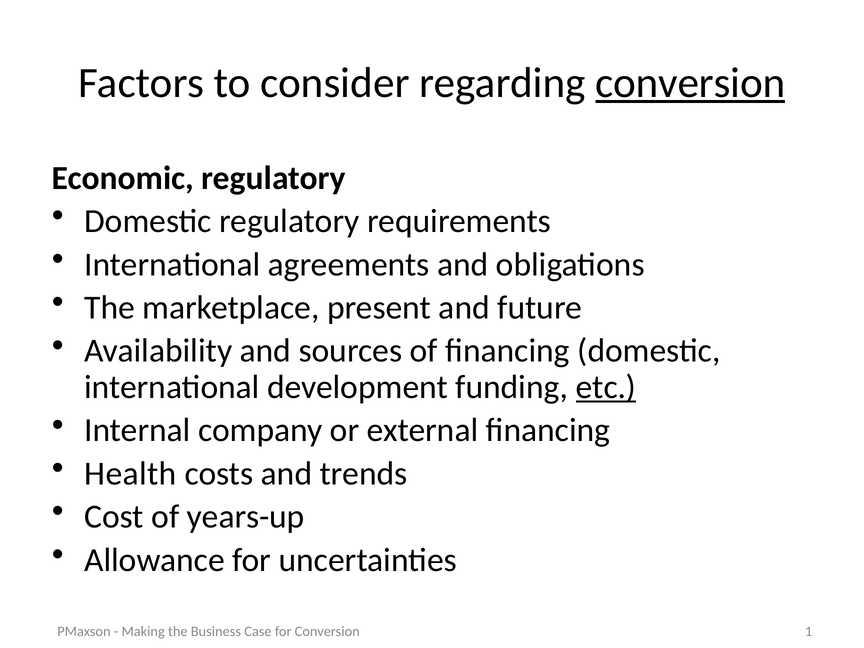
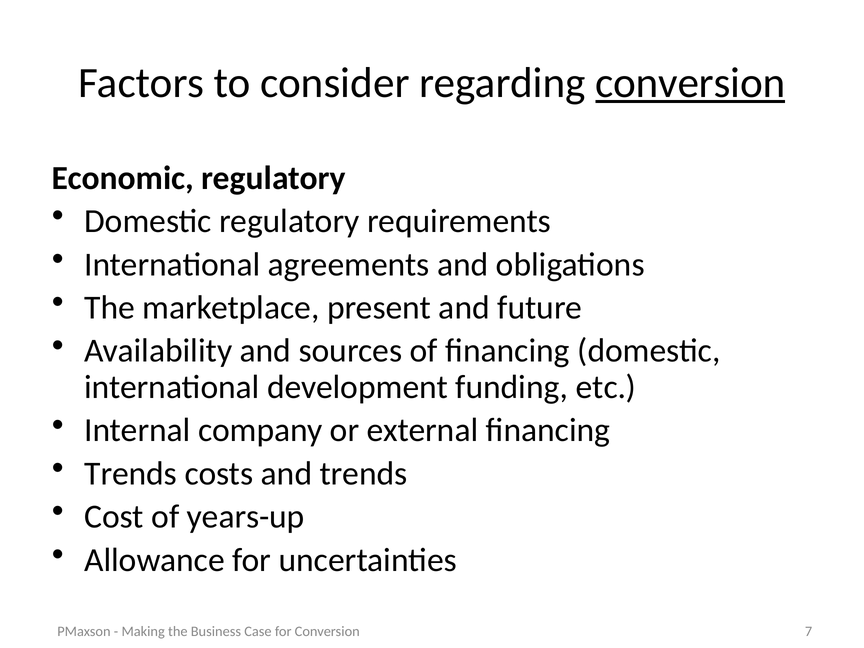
etc underline: present -> none
Health at (130, 474): Health -> Trends
1: 1 -> 7
